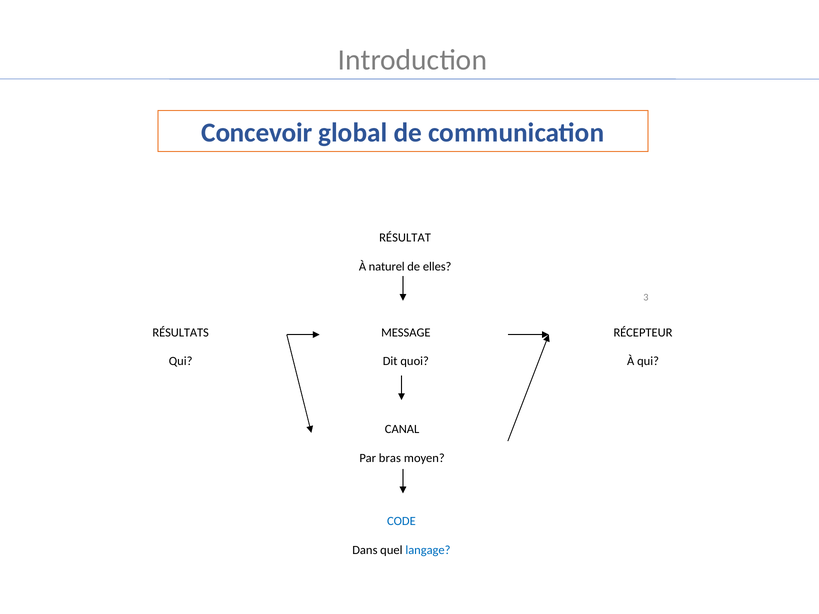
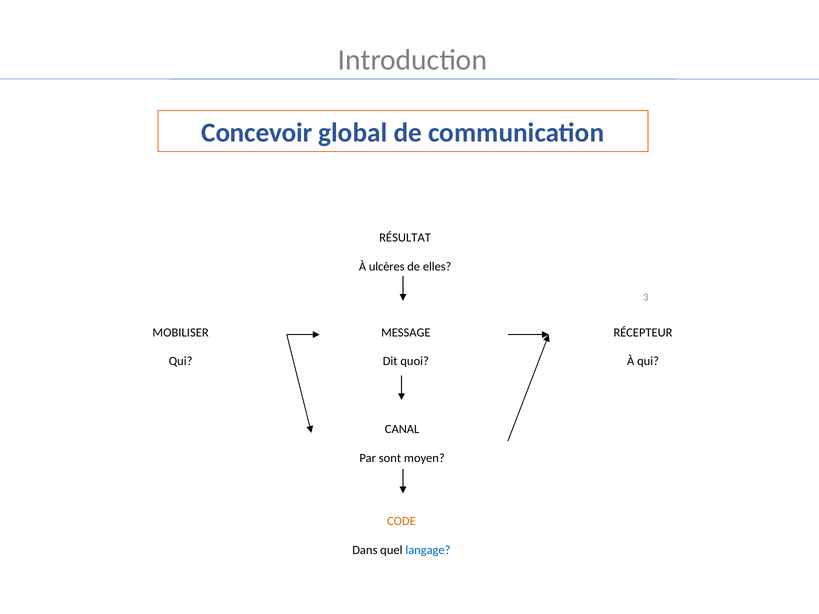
naturel: naturel -> ulcères
RÉSULTATS: RÉSULTATS -> MOBILISER
bras: bras -> sont
CODE colour: blue -> orange
